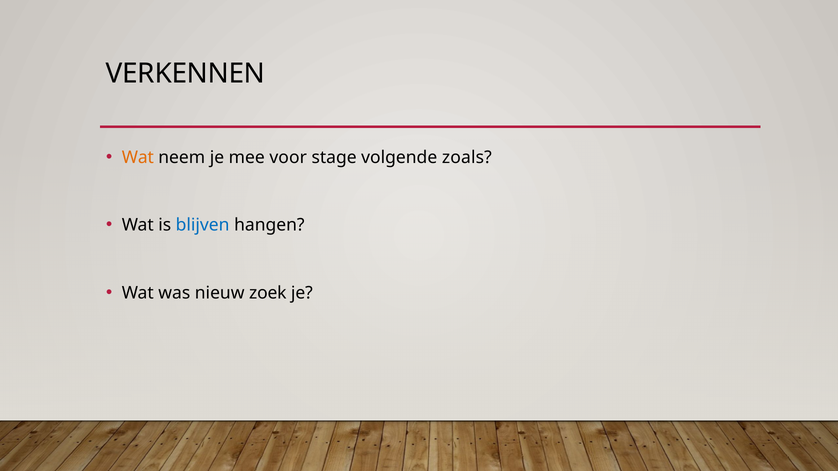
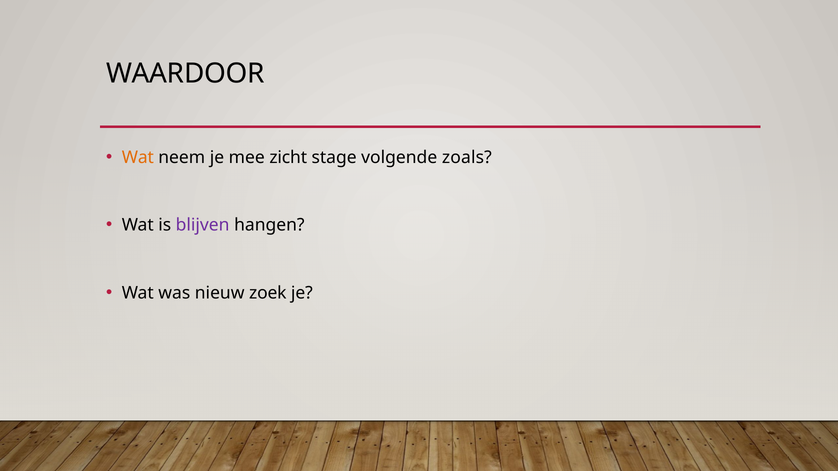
VERKENNEN: VERKENNEN -> WAARDOOR
voor: voor -> zicht
blijven colour: blue -> purple
